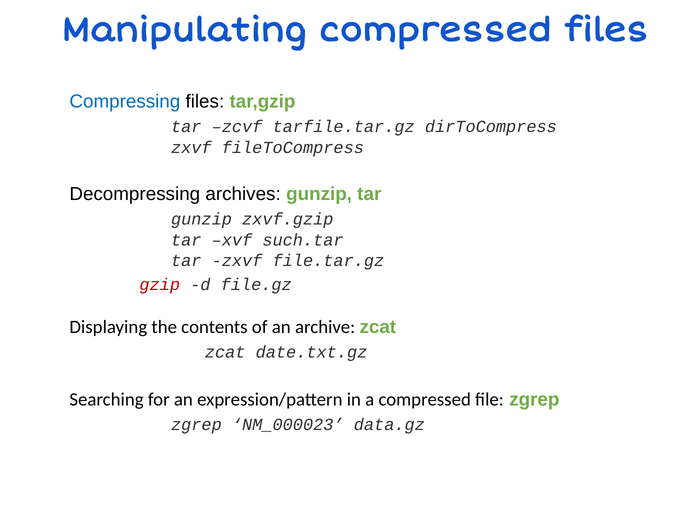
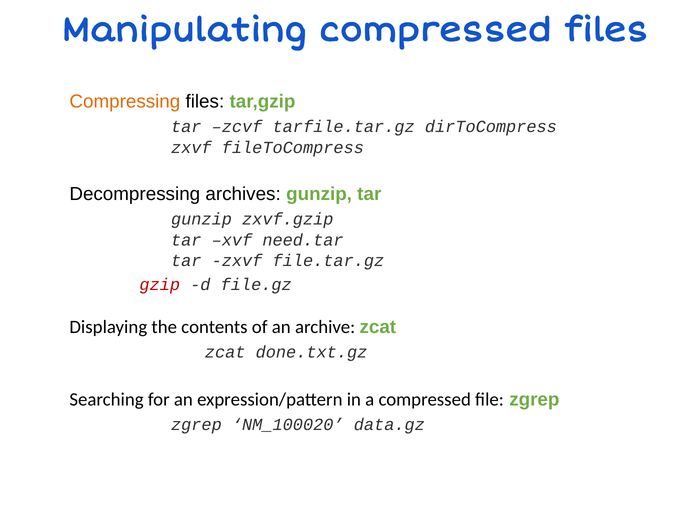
Compressing colour: blue -> orange
such.tar: such.tar -> need.tar
date.txt.gz: date.txt.gz -> done.txt.gz
NM_000023: NM_000023 -> NM_100020
